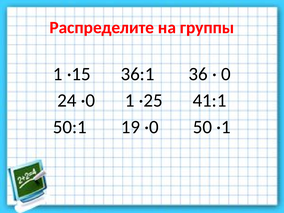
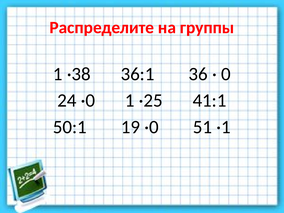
·15: ·15 -> ·38
50: 50 -> 51
